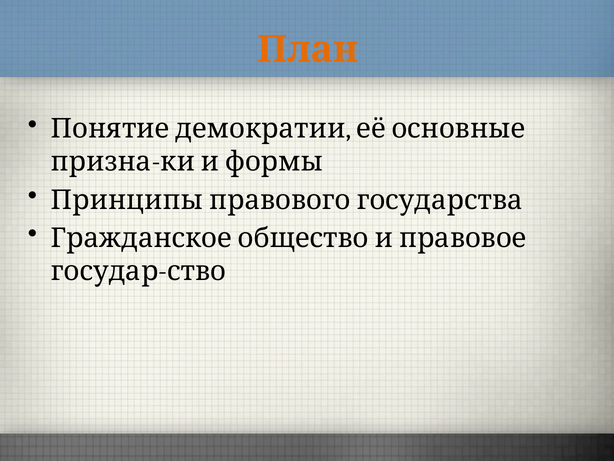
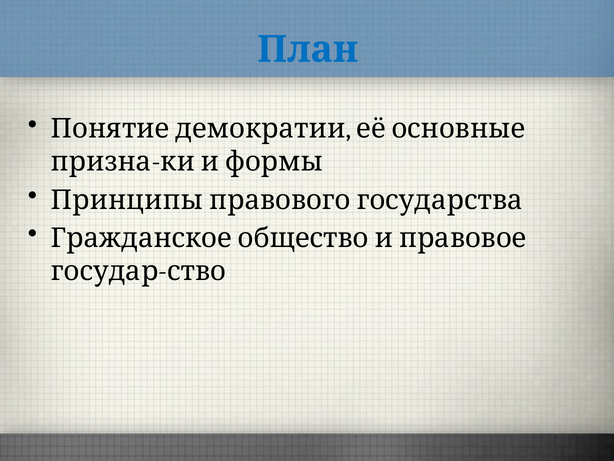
План colour: orange -> blue
